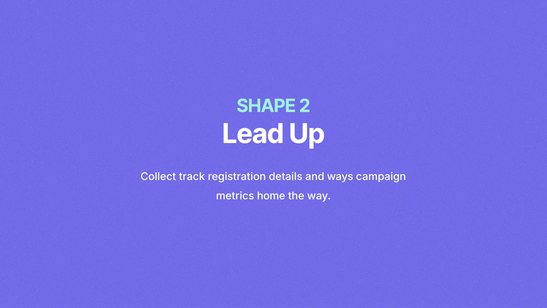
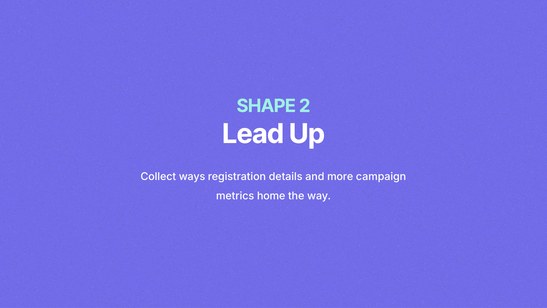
track: track -> ways
ways: ways -> more
